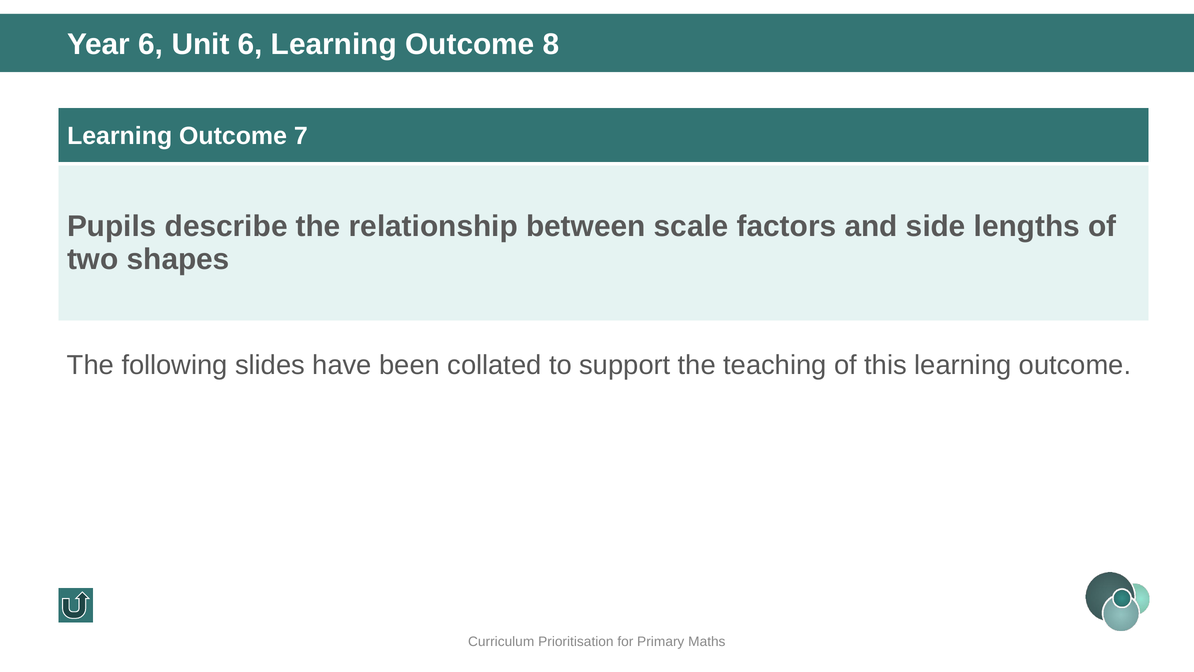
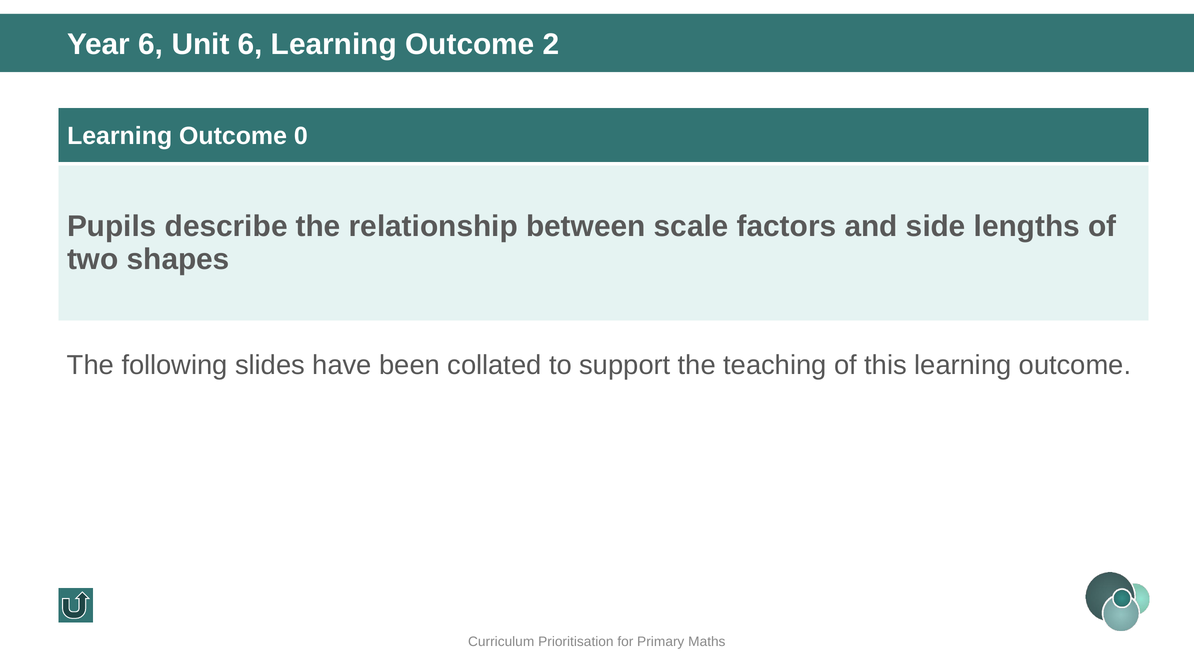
8: 8 -> 2
7: 7 -> 0
